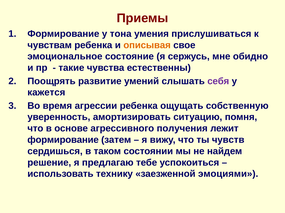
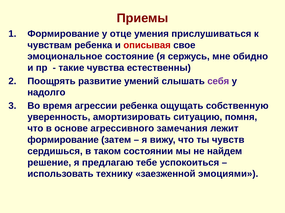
тона: тона -> отце
описывая colour: orange -> red
кажется: кажется -> надолго
получения: получения -> замечания
